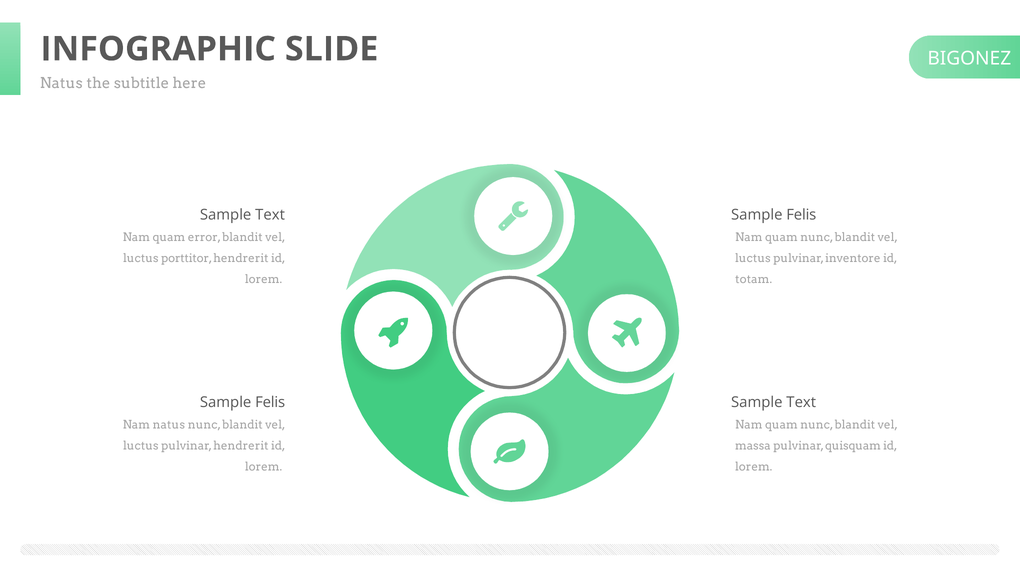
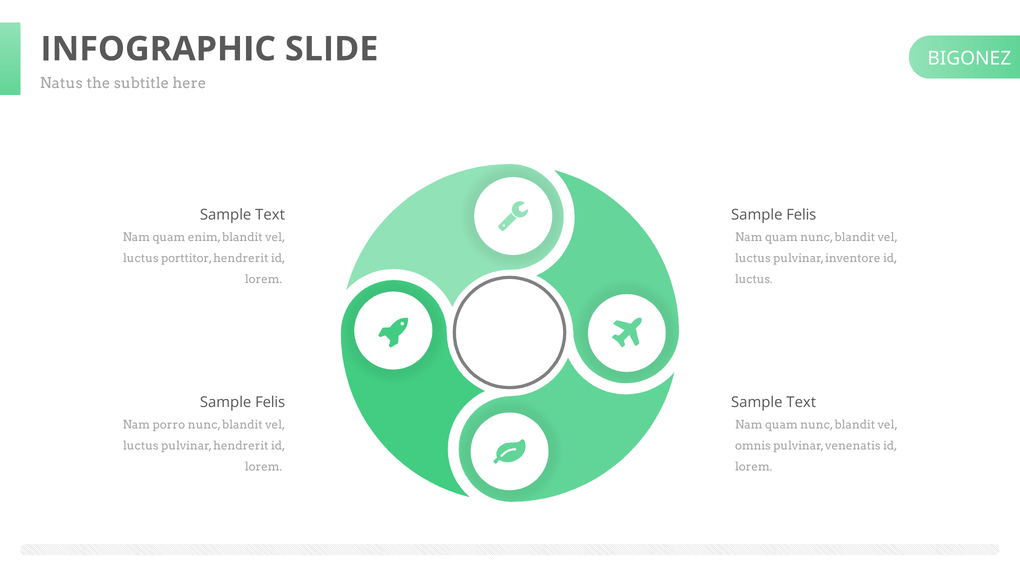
error: error -> enim
totam at (754, 280): totam -> luctus
Nam natus: natus -> porro
massa: massa -> omnis
quisquam: quisquam -> venenatis
